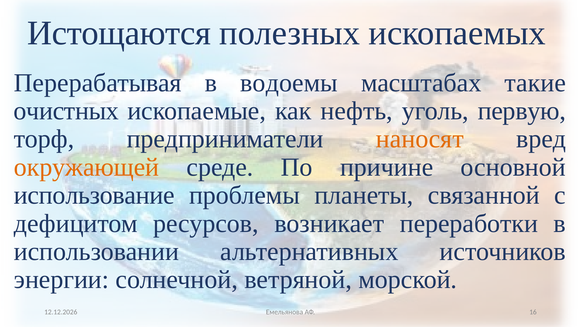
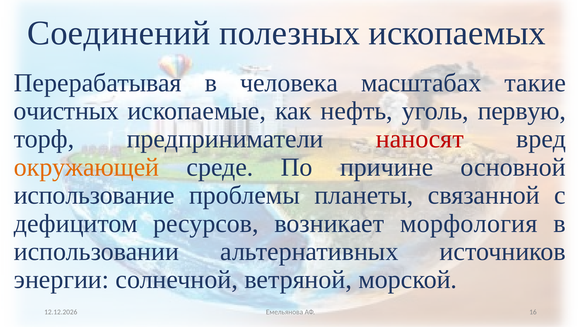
Истощаются: Истощаются -> Соединений
водоемы: водоемы -> человека
наносят colour: orange -> red
переработки: переработки -> морфология
